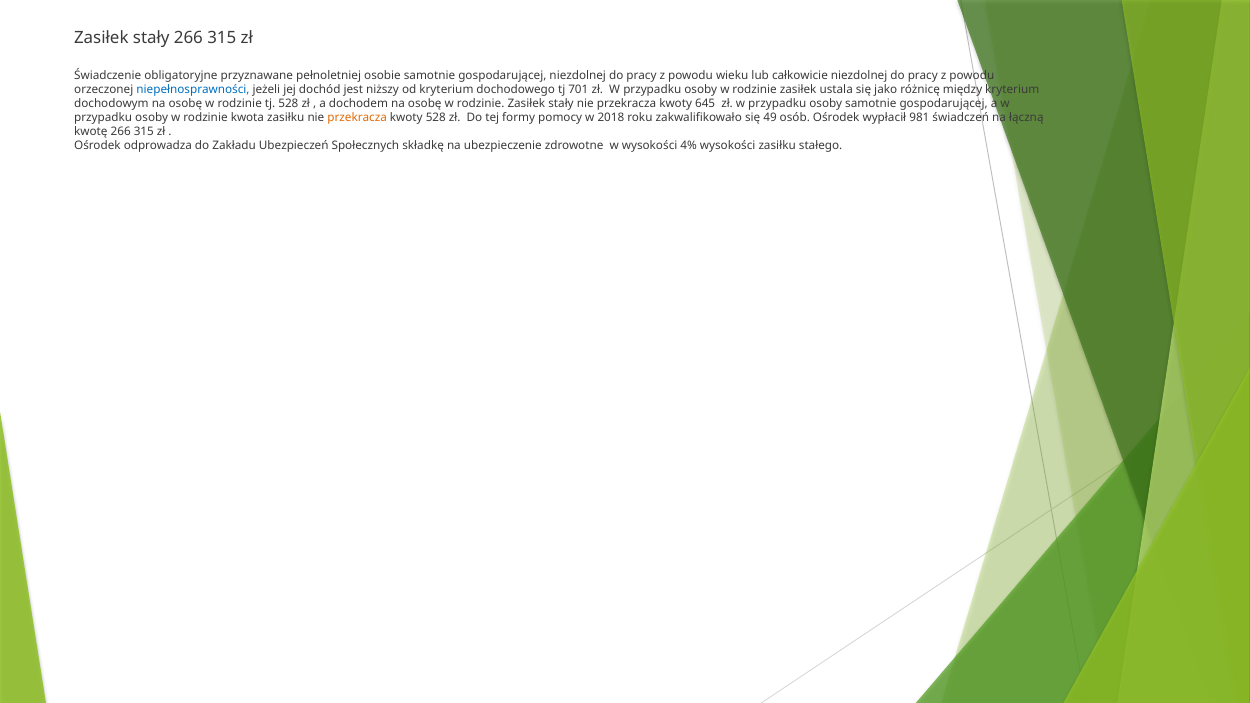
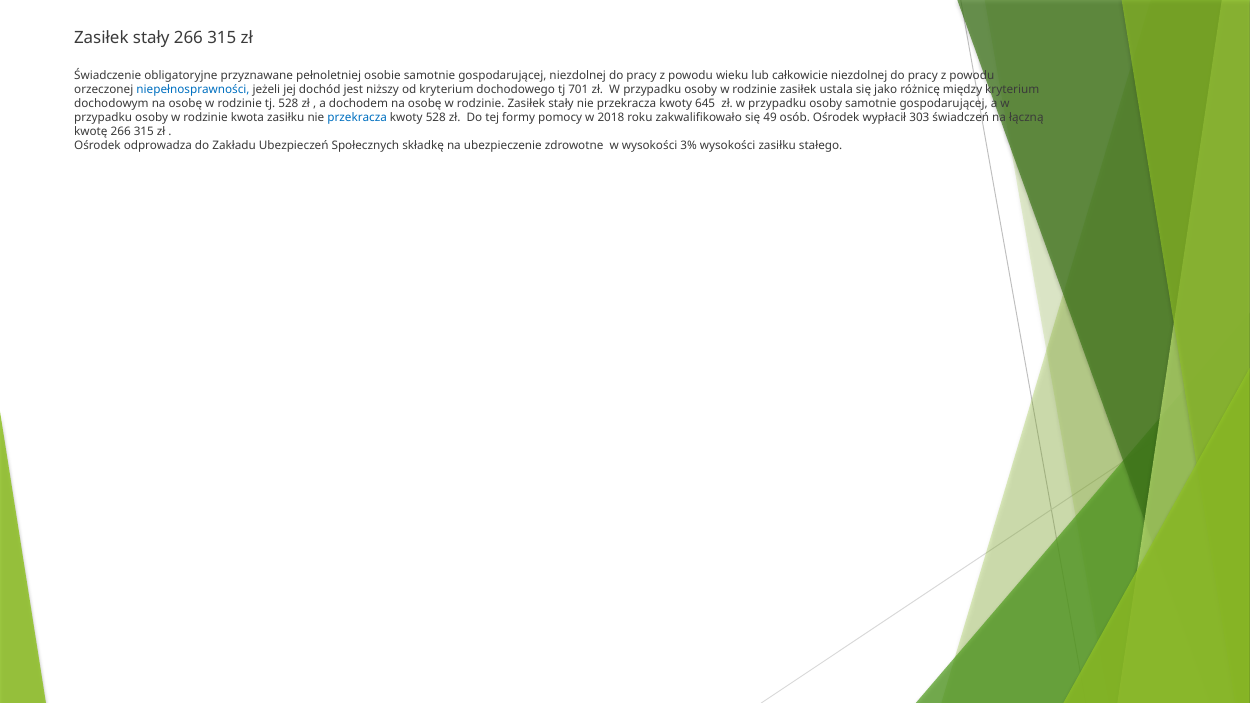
przekracza at (357, 118) colour: orange -> blue
981: 981 -> 303
4%: 4% -> 3%
